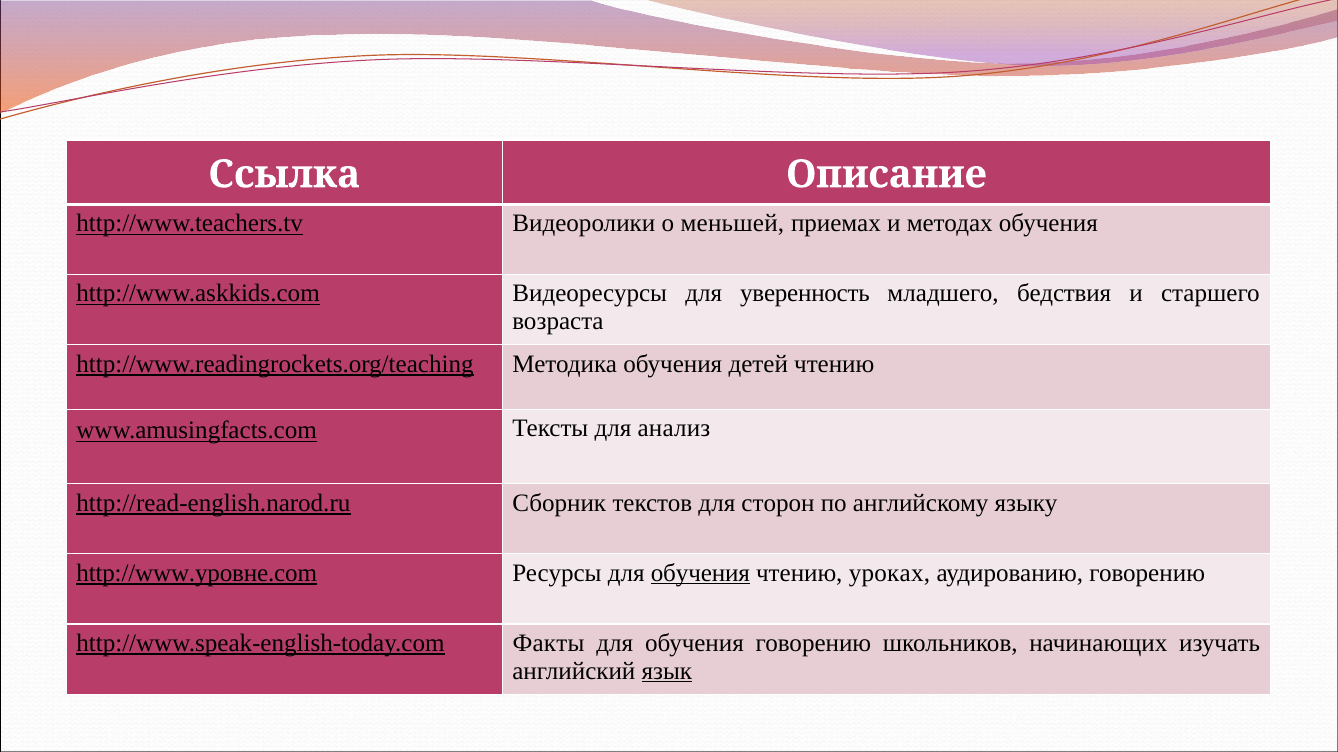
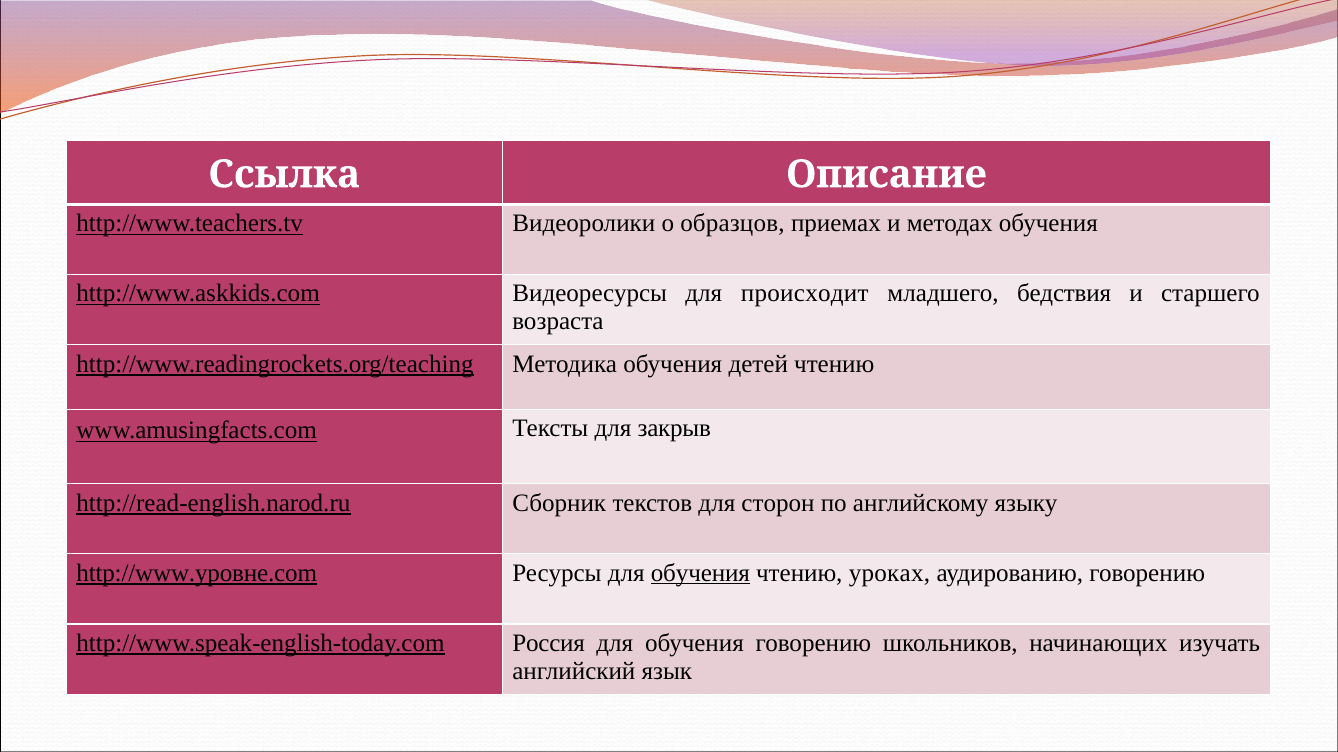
меньшей: меньшей -> образцов
уверенность: уверенность -> происходит
анализ: анализ -> закрыв
Факты: Факты -> Россия
язык underline: present -> none
